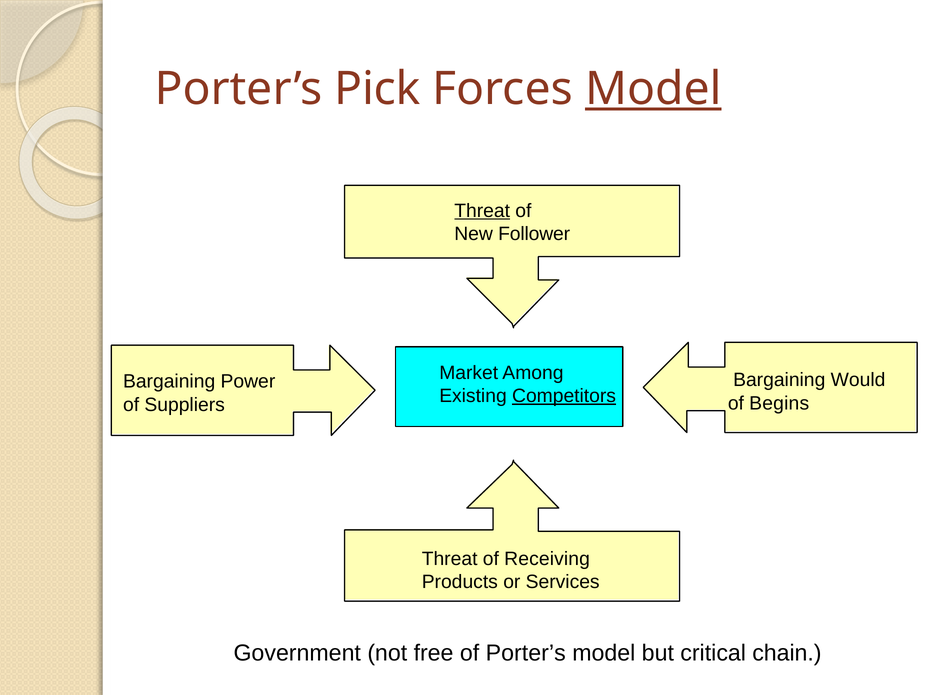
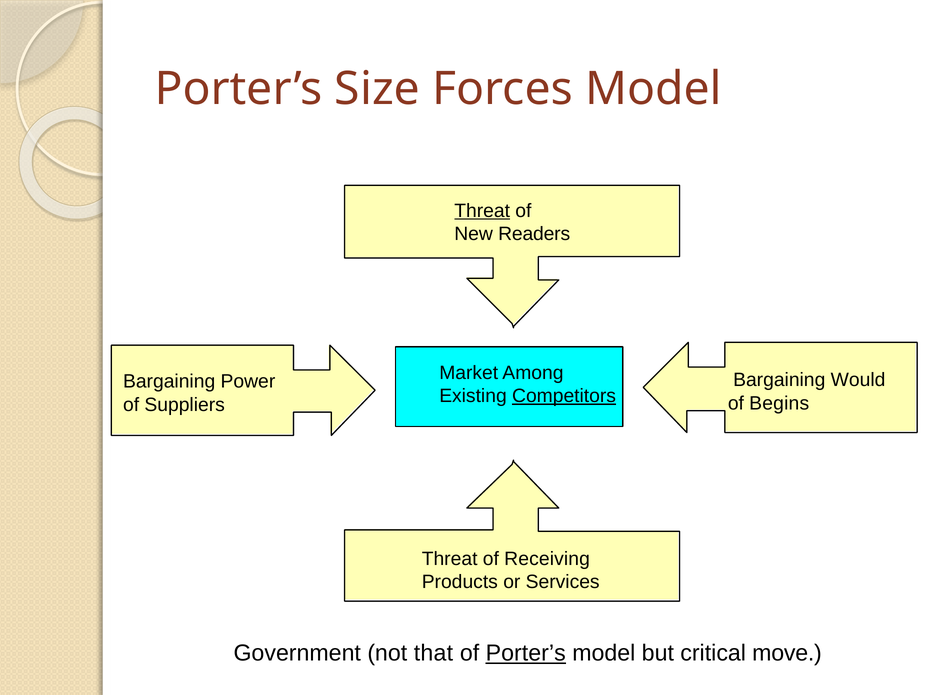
Pick: Pick -> Size
Model at (653, 89) underline: present -> none
Follower: Follower -> Readers
free: free -> that
Porter’s at (526, 654) underline: none -> present
chain: chain -> move
